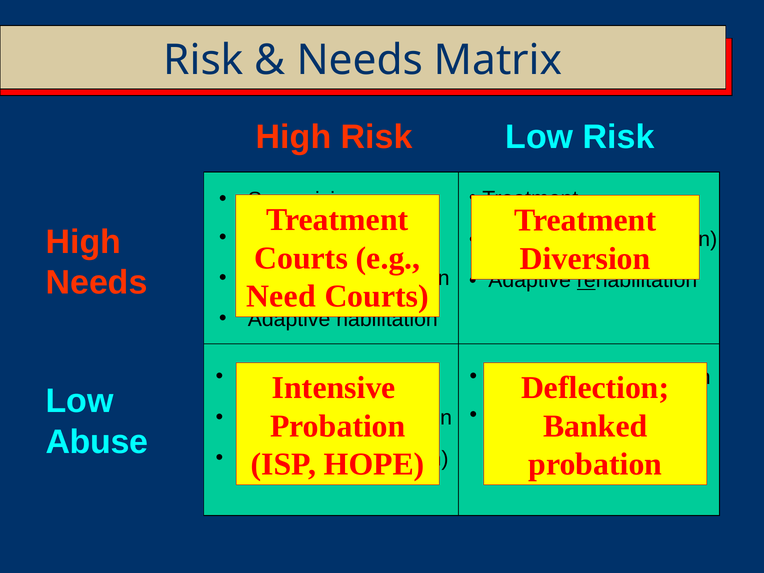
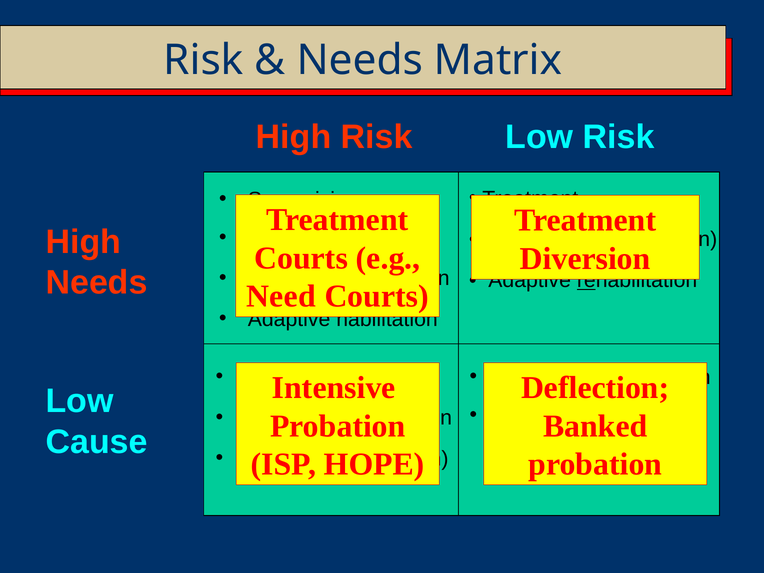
Abuse: Abuse -> Cause
